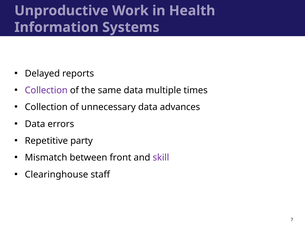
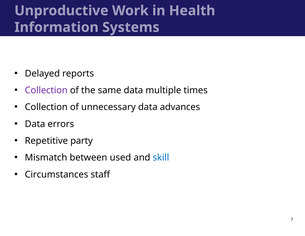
front: front -> used
skill colour: purple -> blue
Clearinghouse: Clearinghouse -> Circumstances
